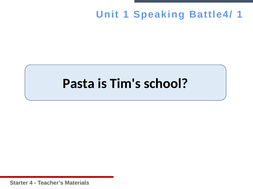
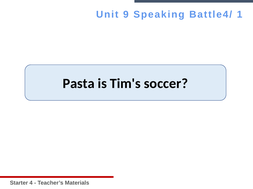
Unit 1: 1 -> 9
school: school -> soccer
